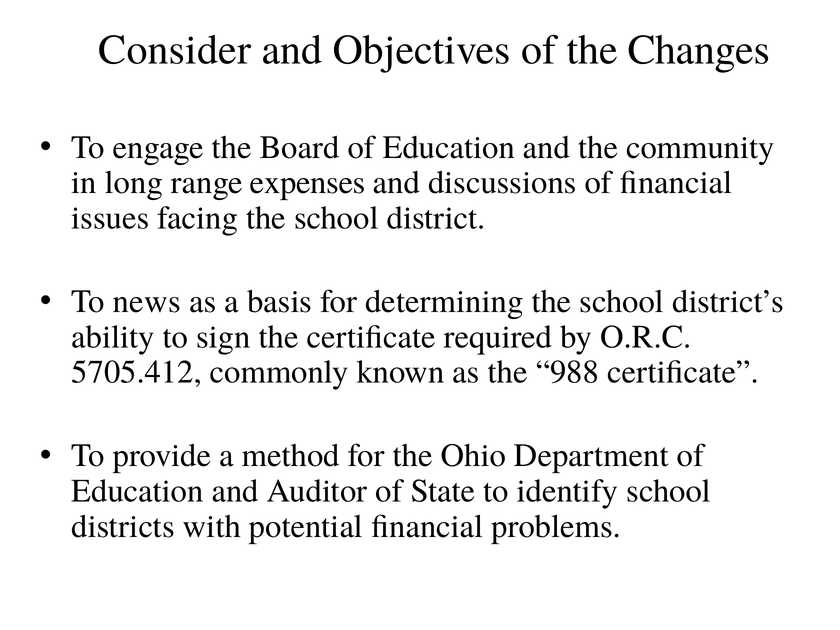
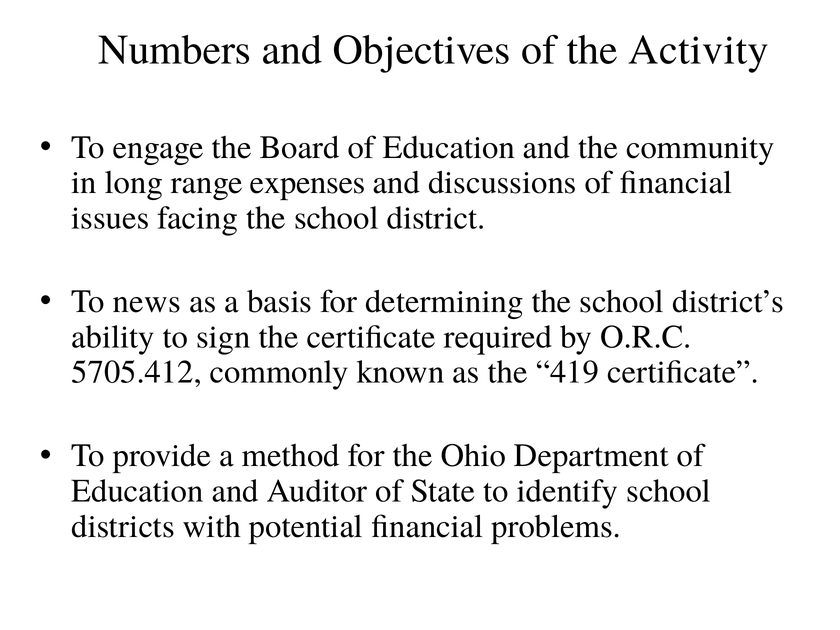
Consider: Consider -> Numbers
Changes: Changes -> Activity
988: 988 -> 419
